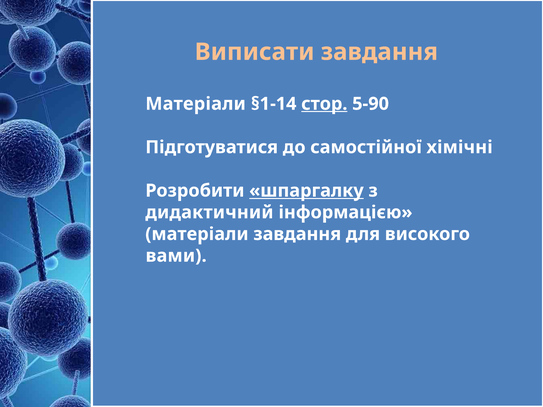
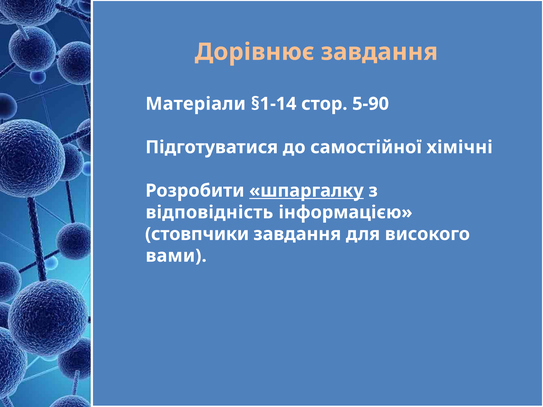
Виписати: Виписати -> Дорівнює
стор underline: present -> none
дидактичний: дидактичний -> відповідність
матеріали at (197, 234): матеріали -> стовпчики
